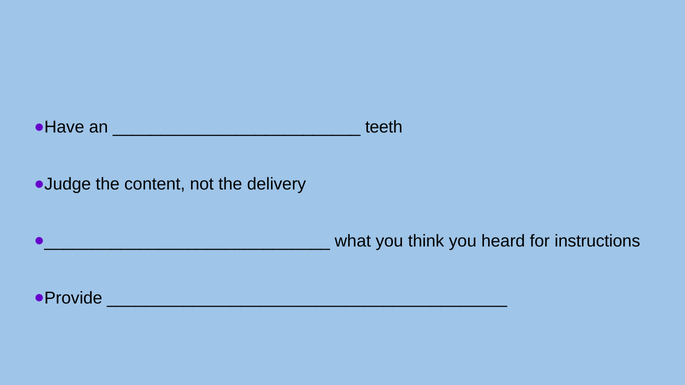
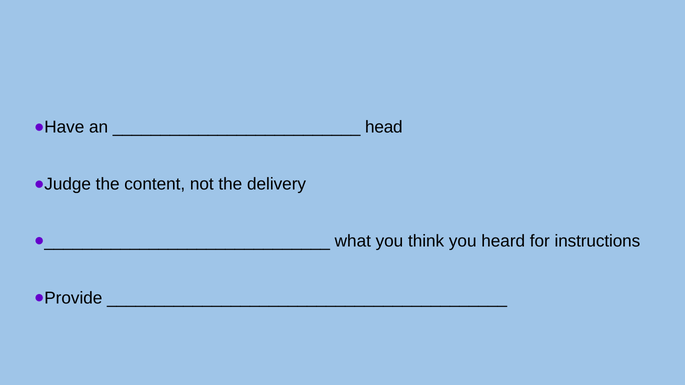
teeth: teeth -> head
